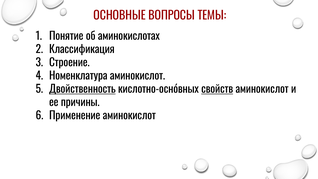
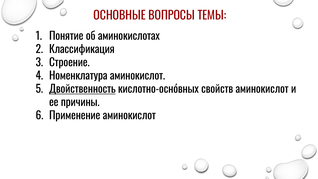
свойств underline: present -> none
